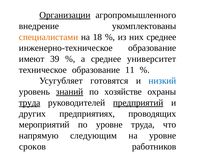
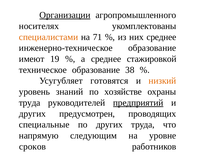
внедрение: внедрение -> носителях
18: 18 -> 71
39: 39 -> 19
университет: университет -> стажировкой
11: 11 -> 38
низкий colour: blue -> orange
знаний underline: present -> none
труда at (30, 103) underline: present -> none
предприятиях: предприятиях -> предусмотрен
мероприятий: мероприятий -> специальные
по уровне: уровне -> других
